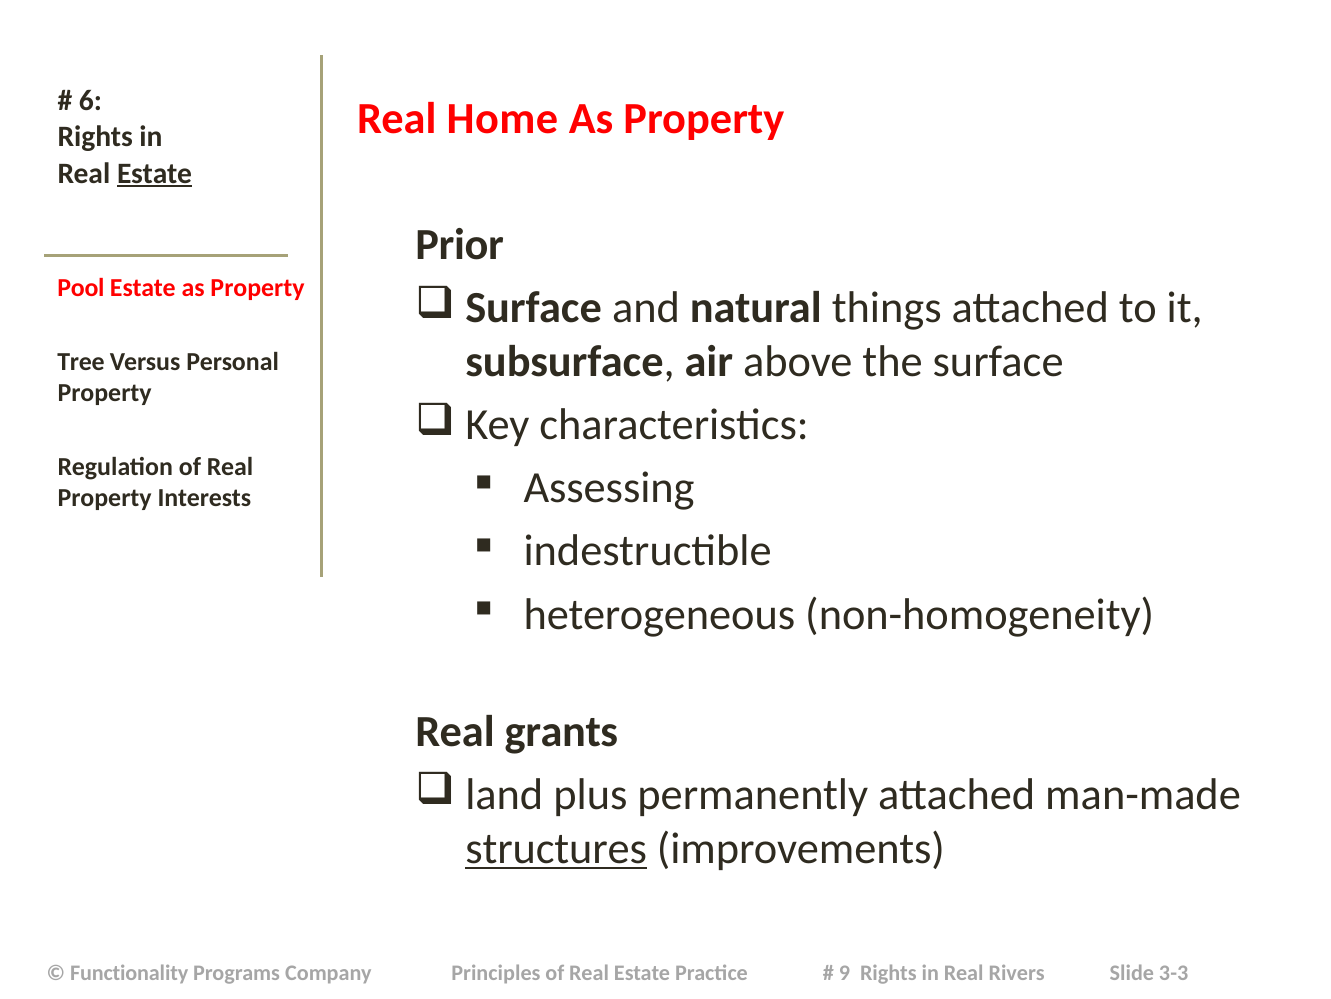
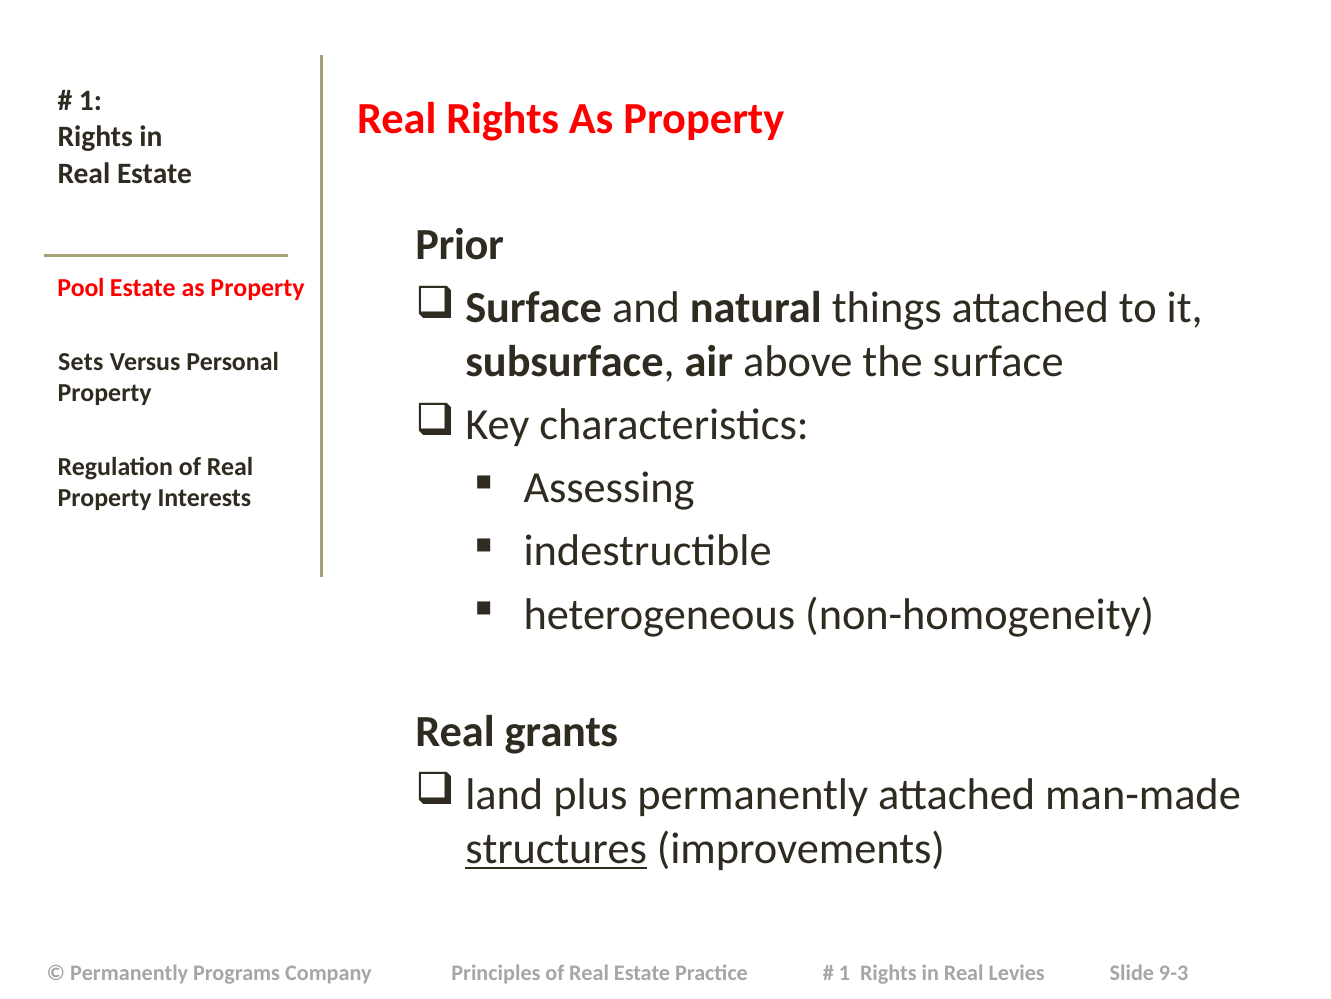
6 at (90, 101): 6 -> 1
Real Home: Home -> Rights
Estate at (155, 173) underline: present -> none
Tree: Tree -> Sets
Functionality at (129, 972): Functionality -> Permanently
9 at (844, 972): 9 -> 1
Rivers: Rivers -> Levies
3-3: 3-3 -> 9-3
